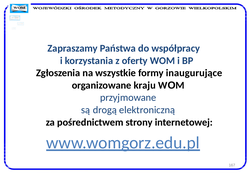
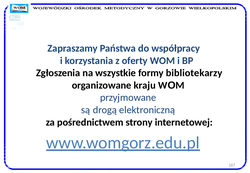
inaugurujące: inaugurujące -> bibliotekarzy
